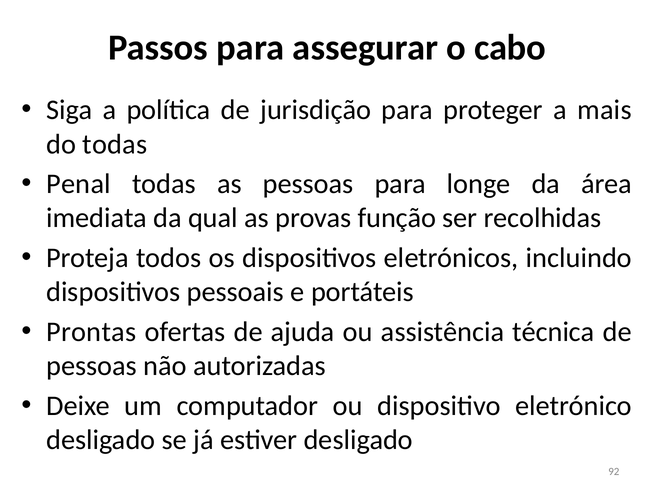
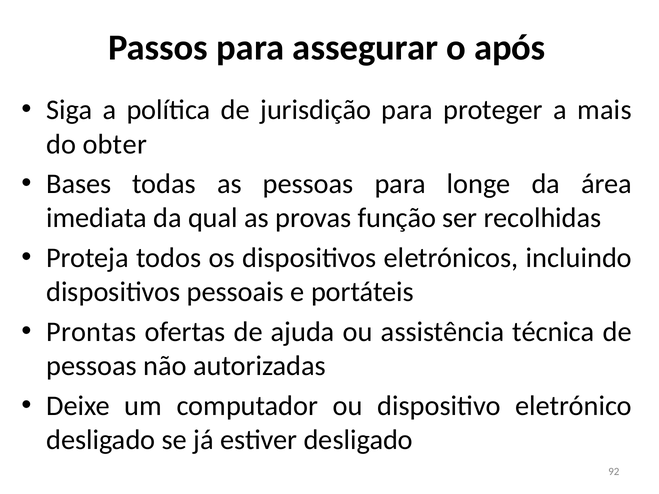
cabo: cabo -> após
do todas: todas -> obter
Penal: Penal -> Bases
